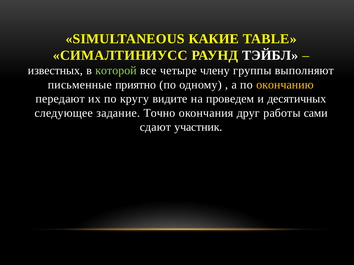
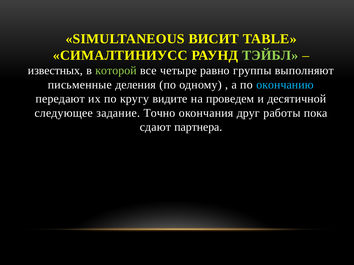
КАКИЕ: КАКИЕ -> ВИСИТ
ТЭЙБЛ colour: white -> light green
члену: члену -> равно
приятно: приятно -> деления
окончанию colour: yellow -> light blue
десятичных: десятичных -> десятичной
сами: сами -> пока
участник: участник -> партнера
